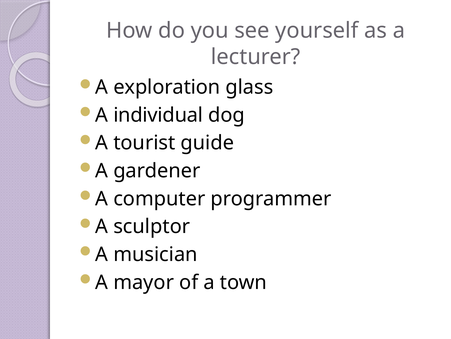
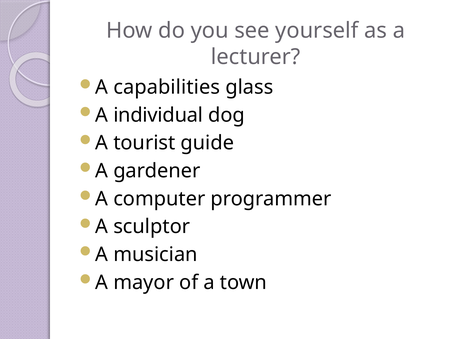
exploration: exploration -> capabilities
